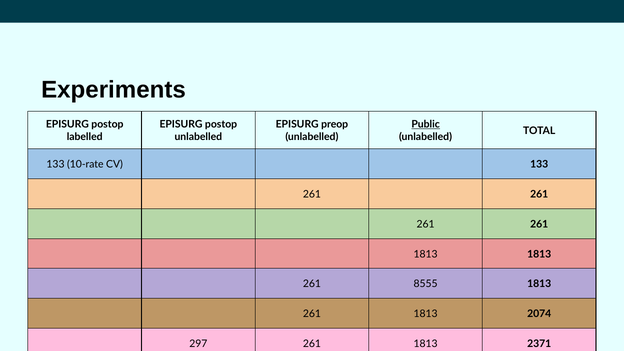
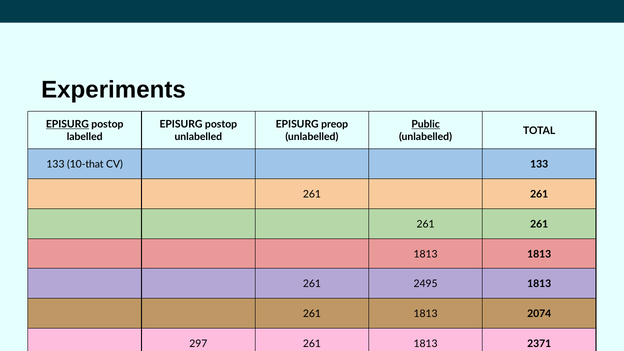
EPISURG at (67, 124) underline: none -> present
10-rate: 10-rate -> 10-that
8555: 8555 -> 2495
